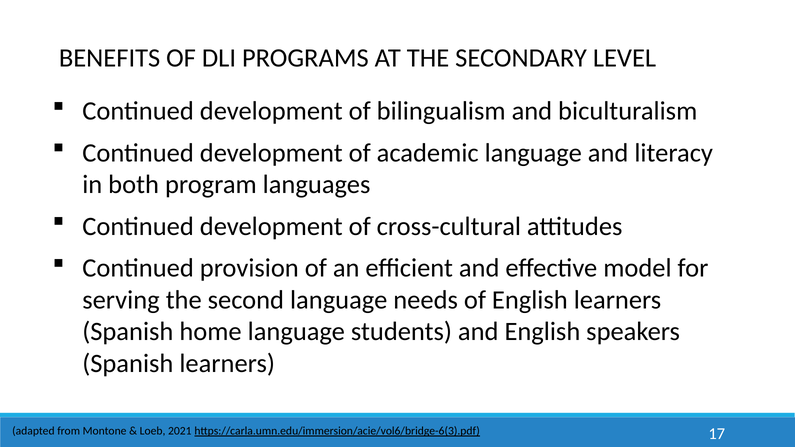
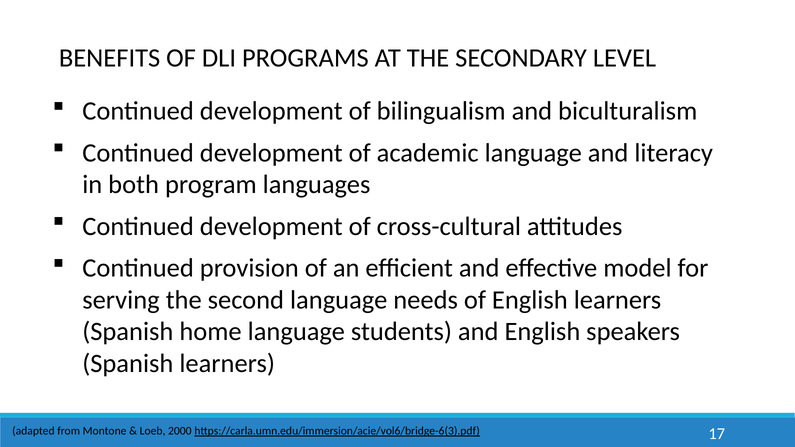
2021: 2021 -> 2000
